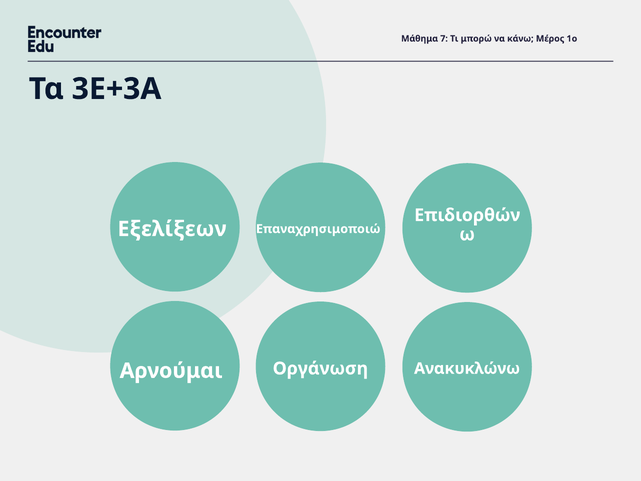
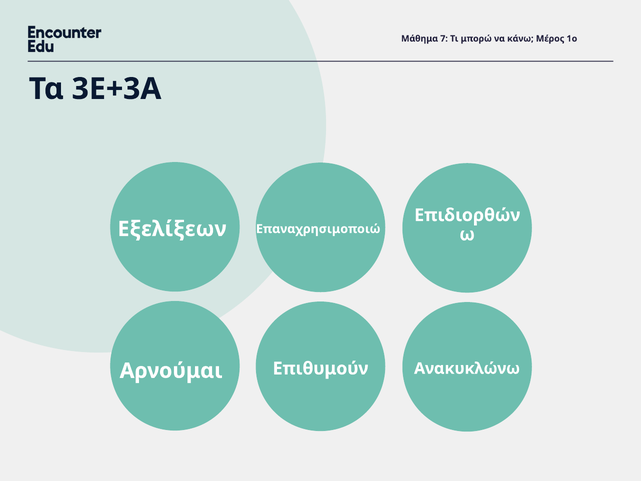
Οργάνωση: Οργάνωση -> Επιθυμούν
